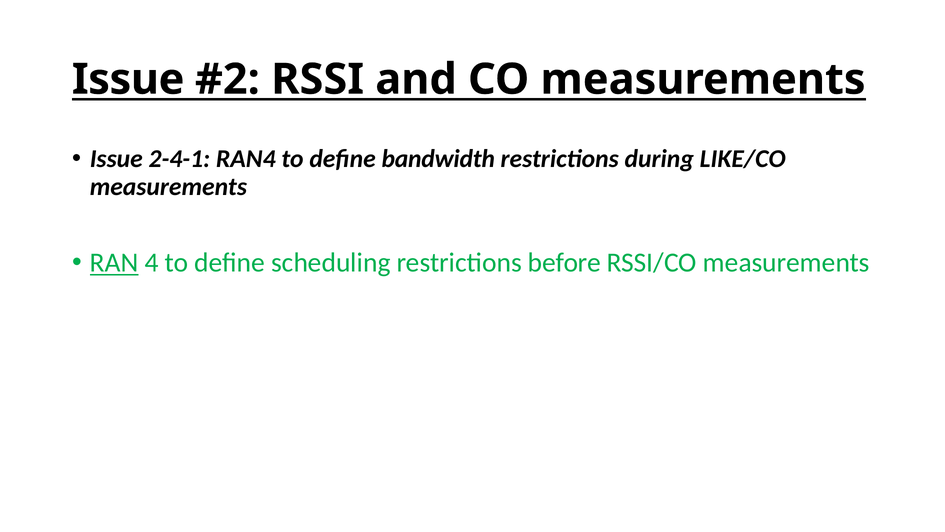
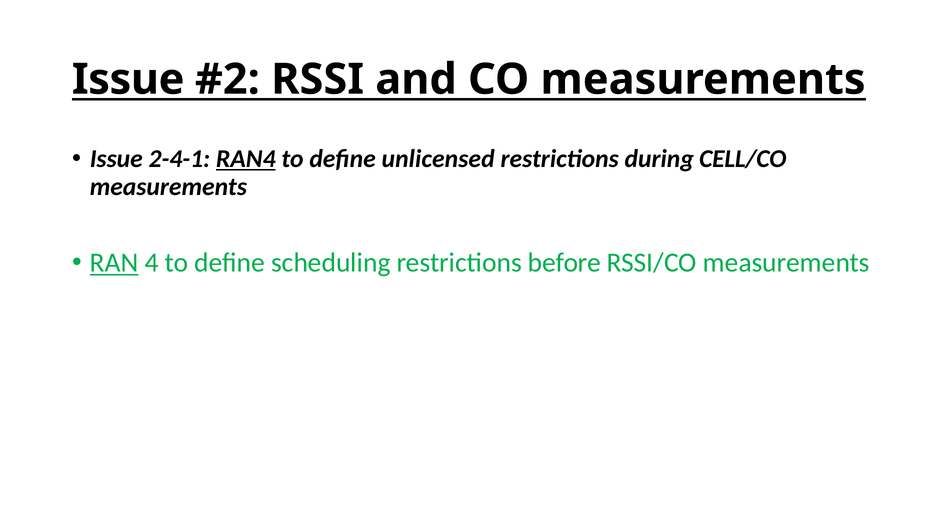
RAN4 underline: none -> present
bandwidth: bandwidth -> unlicensed
LIKE/CO: LIKE/CO -> CELL/CO
